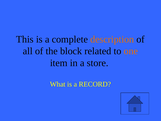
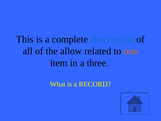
description colour: orange -> blue
block: block -> allow
store: store -> three
